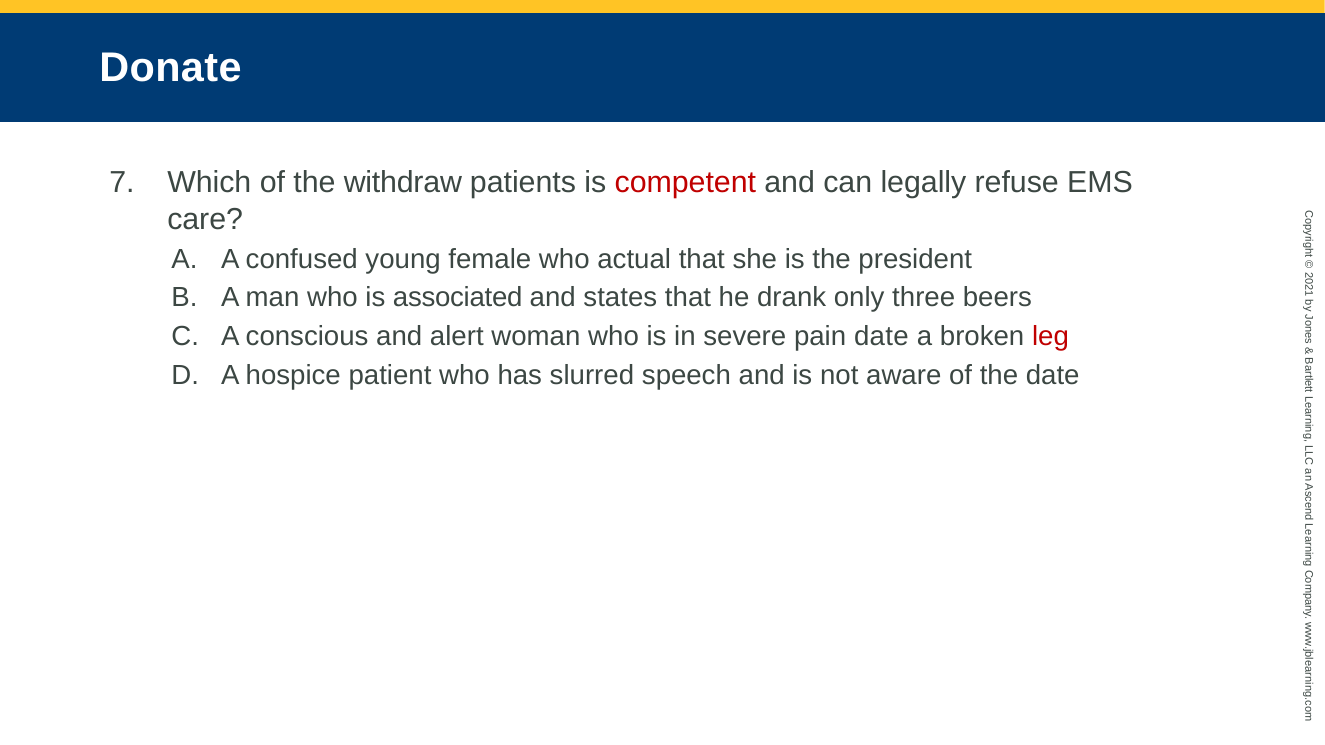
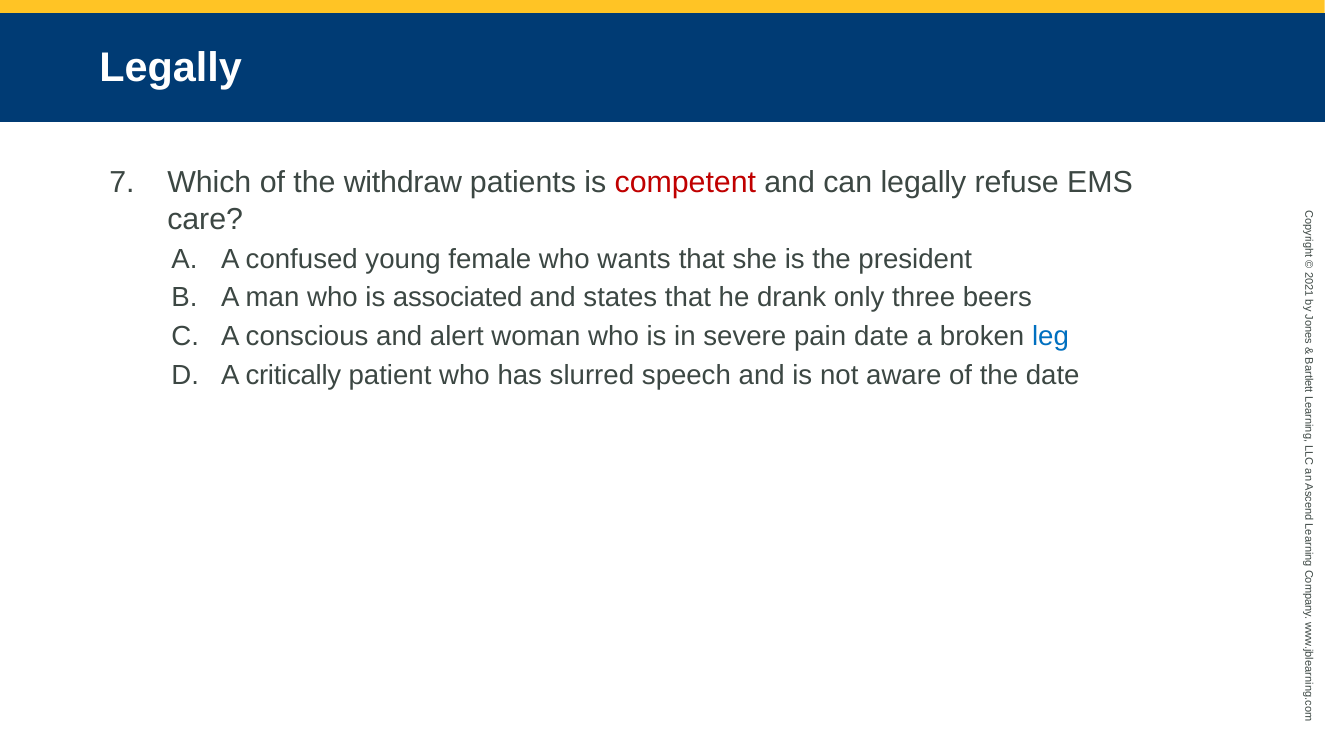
Donate at (170, 68): Donate -> Legally
actual: actual -> wants
leg colour: red -> blue
hospice: hospice -> critically
